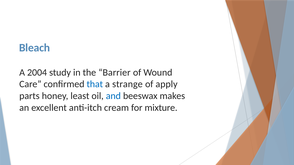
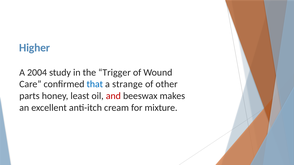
Bleach: Bleach -> Higher
Barrier: Barrier -> Trigger
apply: apply -> other
and colour: blue -> red
